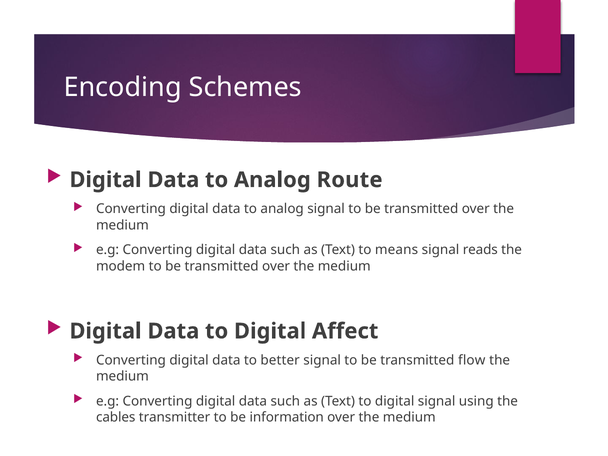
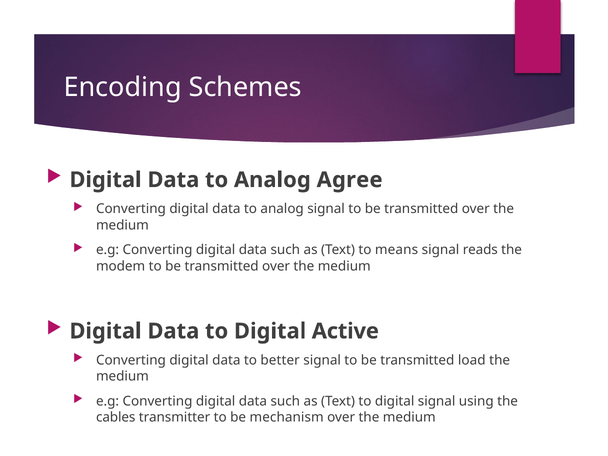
Route: Route -> Agree
Affect: Affect -> Active
flow: flow -> load
information: information -> mechanism
